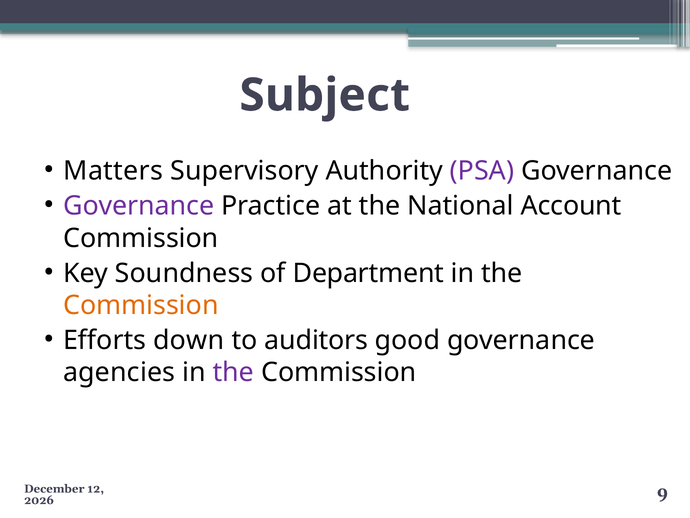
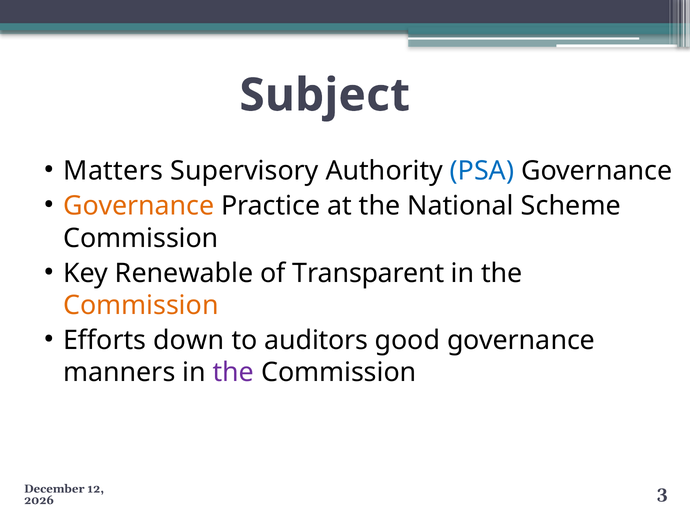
PSA colour: purple -> blue
Governance at (139, 206) colour: purple -> orange
Account: Account -> Scheme
Soundness: Soundness -> Renewable
Department: Department -> Transparent
agencies: agencies -> manners
9: 9 -> 3
